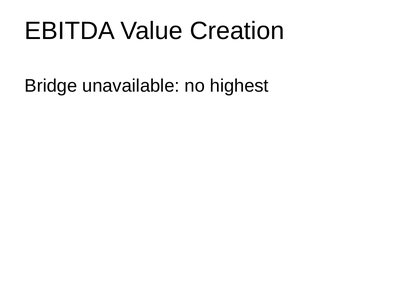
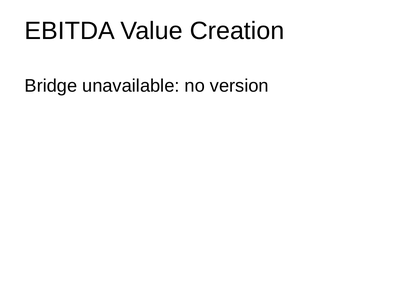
highest: highest -> version
